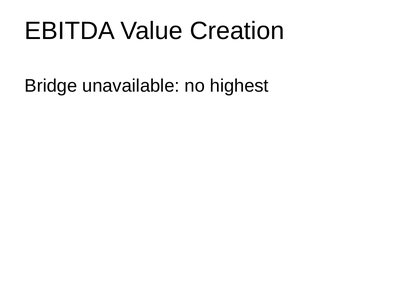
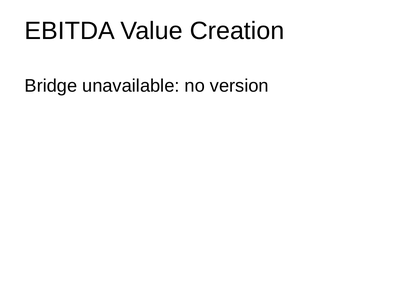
highest: highest -> version
